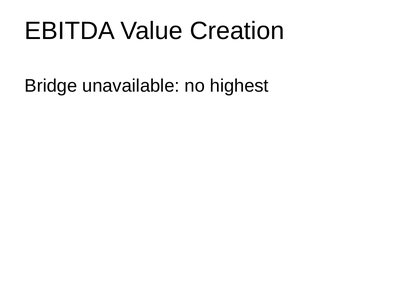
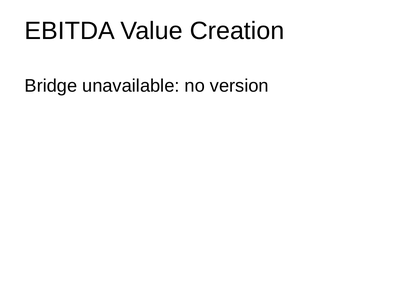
highest: highest -> version
